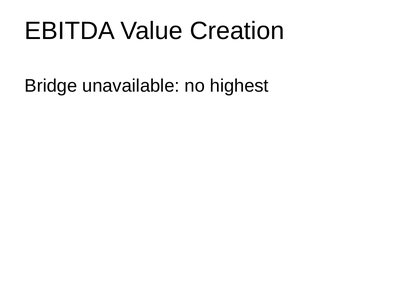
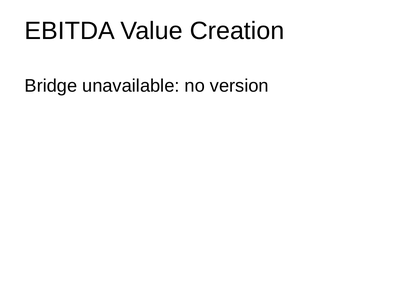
highest: highest -> version
